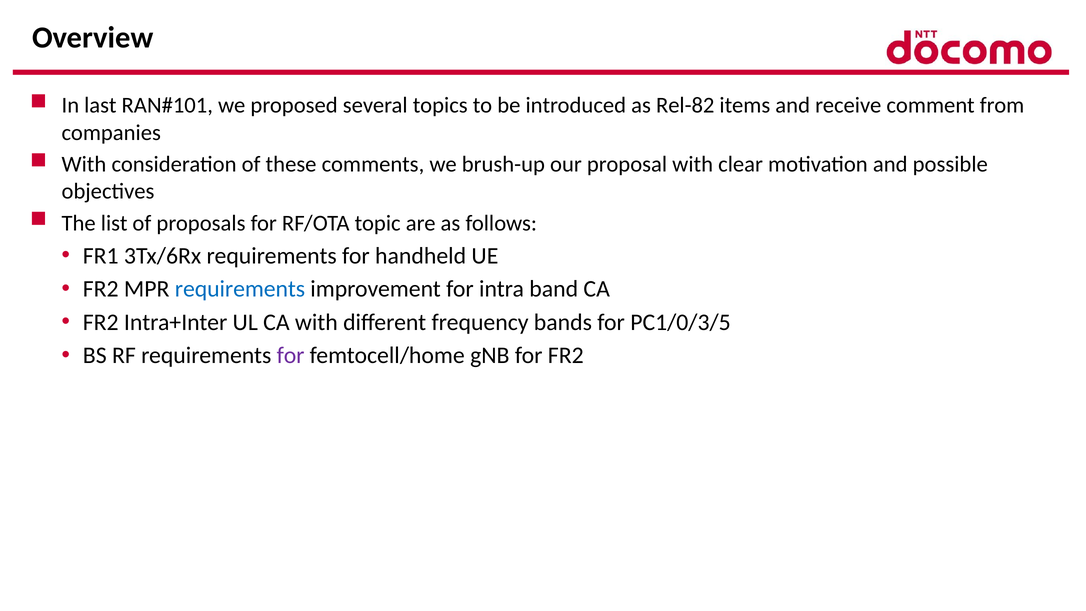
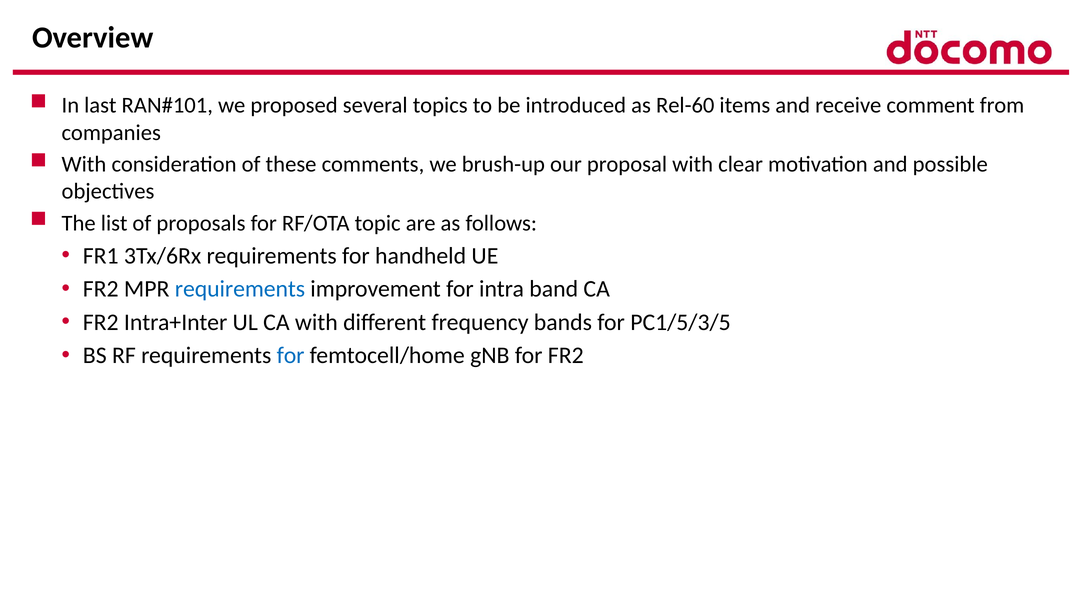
Rel-82: Rel-82 -> Rel-60
PC1/0/3/5: PC1/0/3/5 -> PC1/5/3/5
for at (291, 356) colour: purple -> blue
